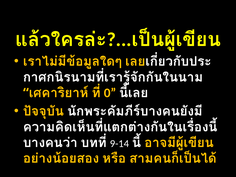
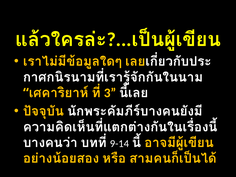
0: 0 -> 3
